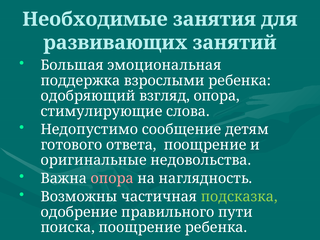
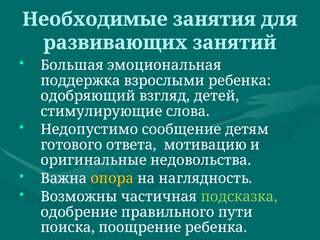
взгляд опора: опора -> детей
ответа поощрение: поощрение -> мотивацию
опора at (112, 178) colour: pink -> yellow
